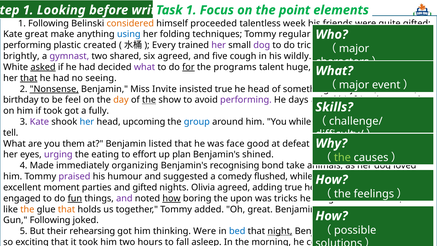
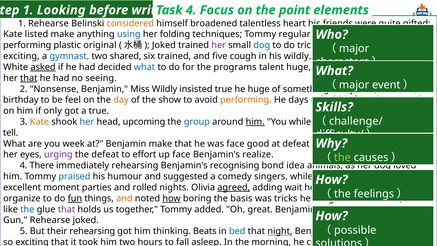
1 at (191, 10): 1 -> 4
1 Following: Following -> Rehearse
proceeded: proceeded -> broadened
week: week -> heart
Kate great: great -> listed
plastic created: created -> original
Every at (164, 45): Every -> Joked
dog at (262, 45) colour: purple -> blue
brightly at (21, 56): brightly -> exciting
gymnast colour: purple -> blue
six agreed: agreed -> trained
what at (145, 67) colour: purple -> blue
for at (188, 67) underline: present -> none
Nonsense underline: present -> none
Miss Invite: Invite -> Wildly
he head: head -> huge
the at (149, 100) underline: present -> none
performing at (246, 100) colour: purple -> orange
if took: took -> only
a fully: fully -> true
Kate at (39, 122) colour: purple -> orange
him at (255, 122) underline: none -> present
them: them -> week
Benjamin listed: listed -> make
the eating: eating -> defeat
up plan: plan -> face
shined: shined -> realize
4 Made: Made -> There
immediately organizing: organizing -> rehearsing
bond take: take -> idea
praised colour: purple -> blue
flushed: flushed -> singers
and gifted: gifted -> rolled
agreed at (234, 187) underline: none -> present
adding true: true -> wait
engaged: engaged -> organize
and at (124, 198) colour: purple -> orange
upon: upon -> basis
the at (27, 209) colour: orange -> blue
that at (67, 209) colour: orange -> purple
Gun Following: Following -> Rehearse
thinking Were: Were -> Beats
